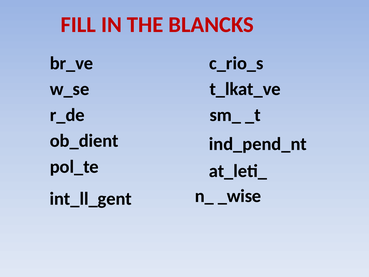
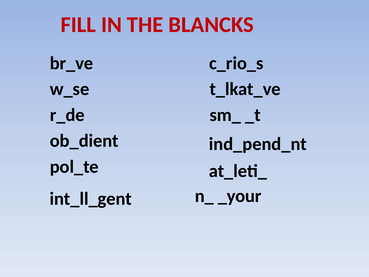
_wise: _wise -> _your
